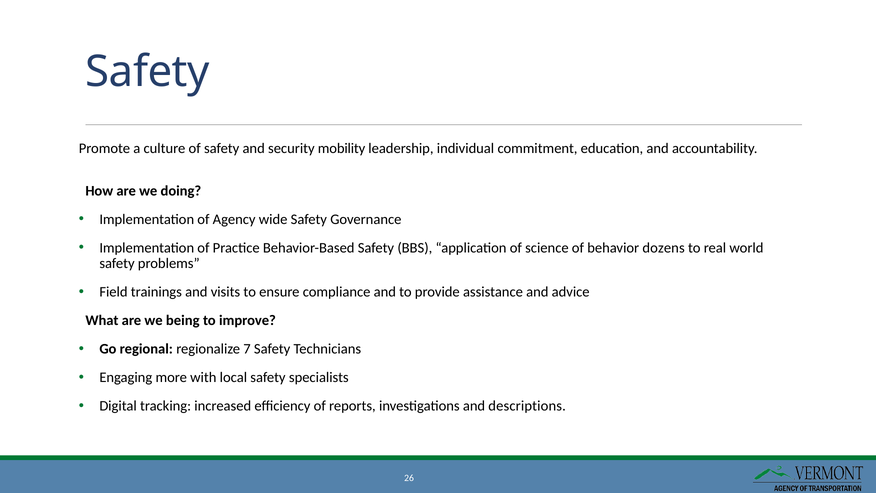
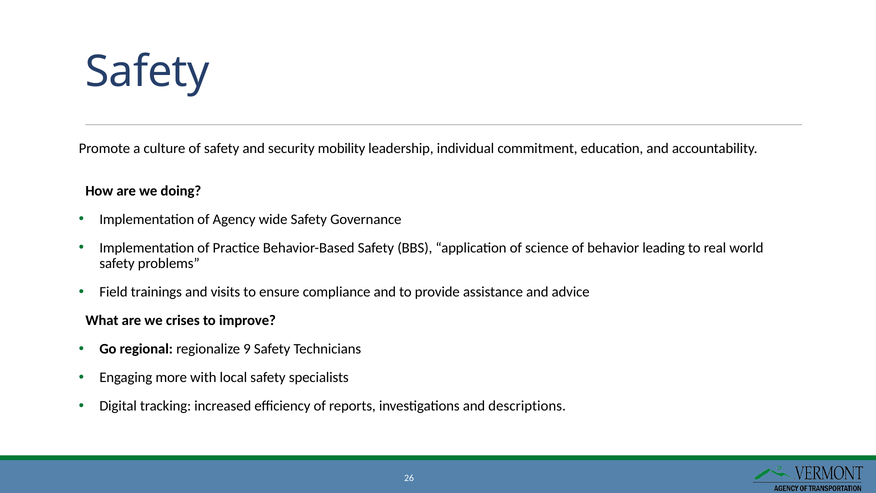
dozens: dozens -> leading
being: being -> crises
7: 7 -> 9
